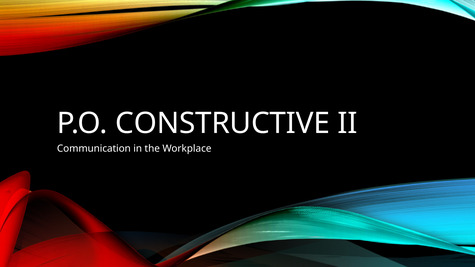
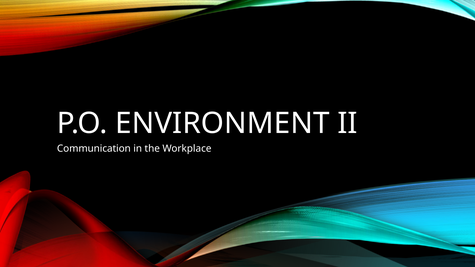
CONSTRUCTIVE: CONSTRUCTIVE -> ENVIRONMENT
